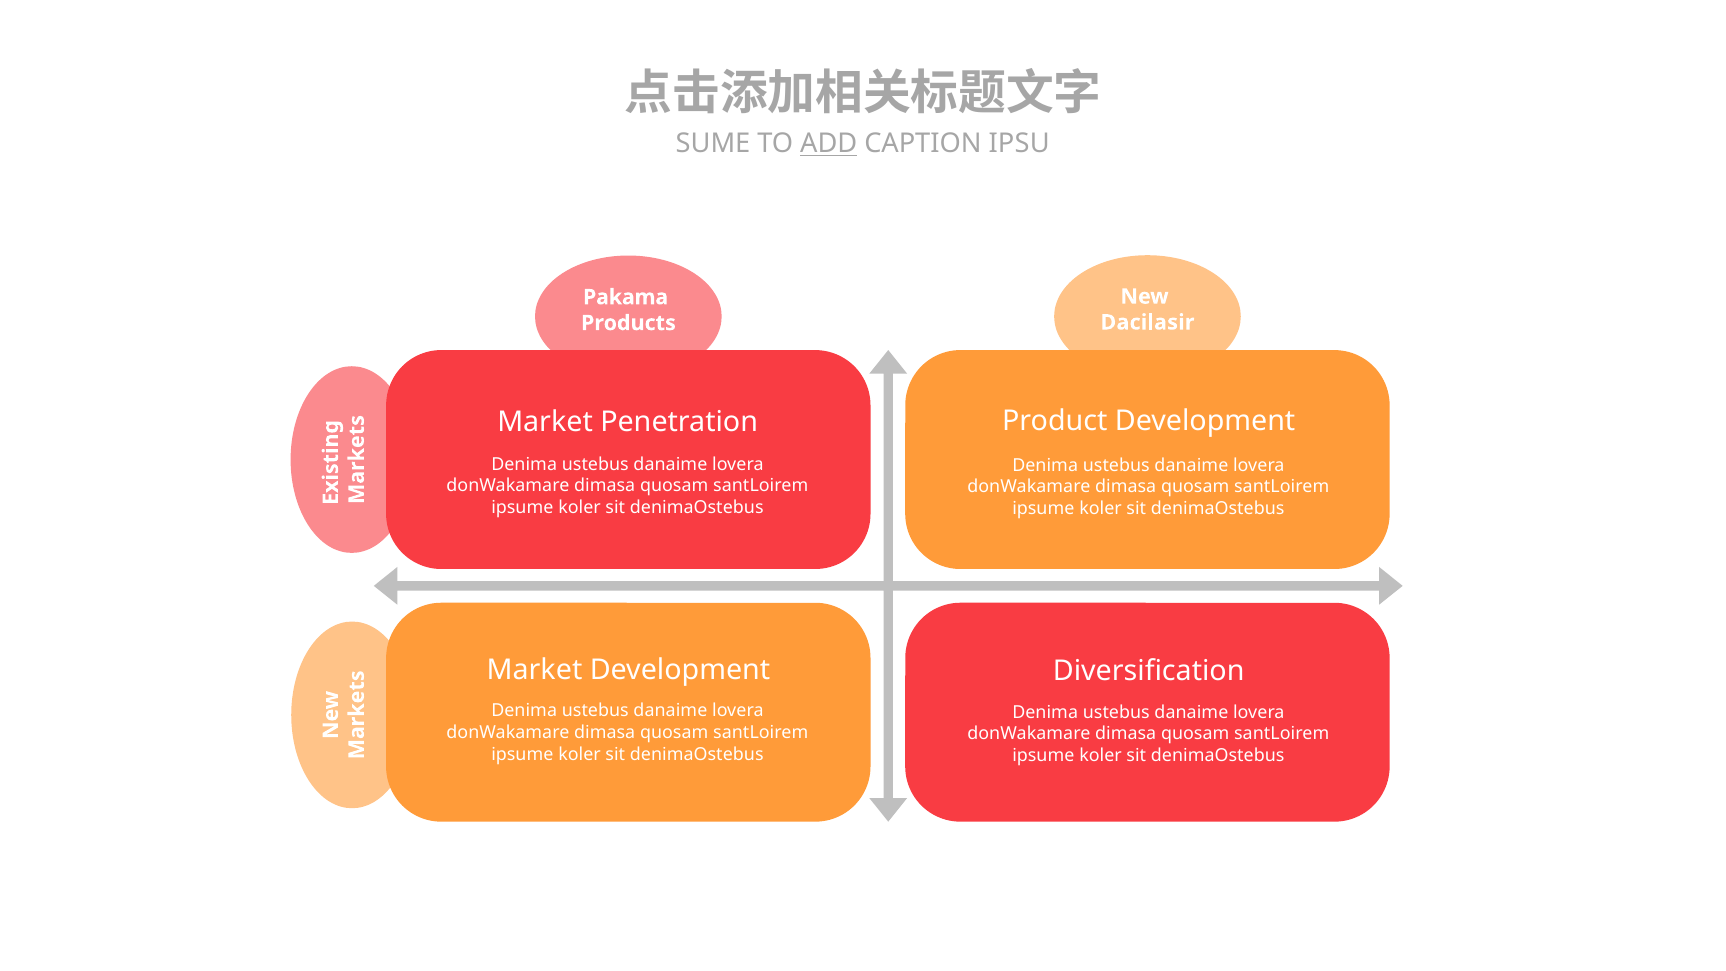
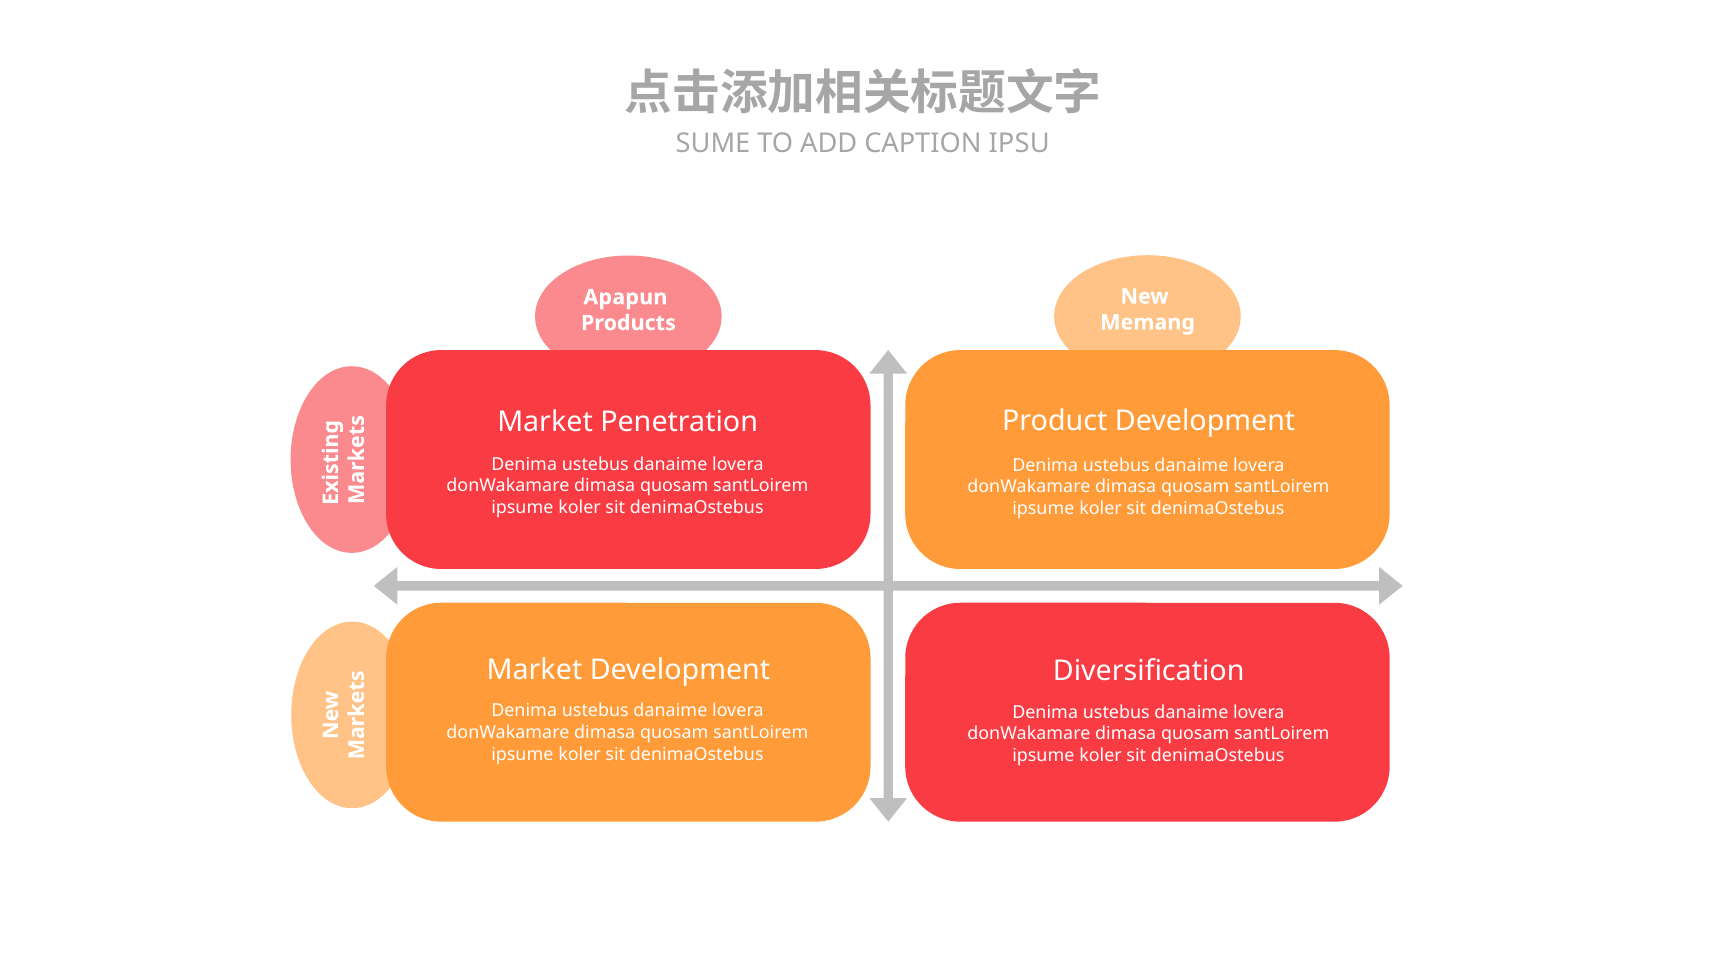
ADD underline: present -> none
Pakama: Pakama -> Apapun
Dacilasir: Dacilasir -> Memang
